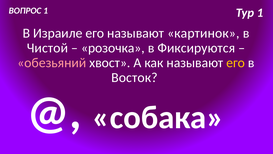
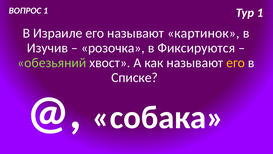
Чистой: Чистой -> Изучив
обезьяний colour: pink -> light green
Восток: Восток -> Списке
